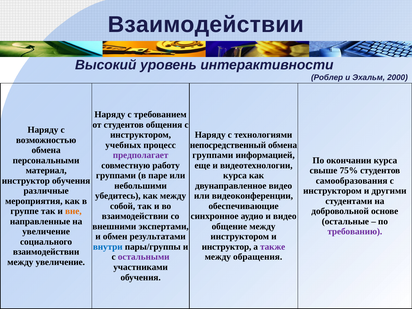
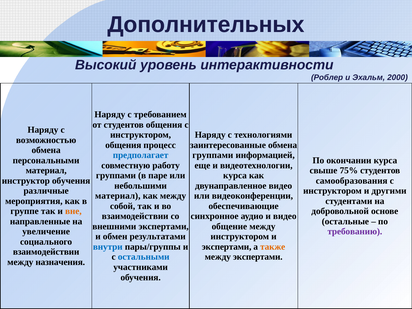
Взаимодействии at (206, 25): Взаимодействии -> Дополнительных
учебных at (123, 145): учебных -> общения
непосредственный: непосредственный -> заинтересованные
предполагает colour: purple -> blue
убедитесь at (118, 196): убедитесь -> материал
инструктор at (227, 247): инструктор -> экспертами
также colour: purple -> orange
остальными colour: purple -> blue
между обращения: обращения -> экспертами
между увеличение: увеличение -> назначения
